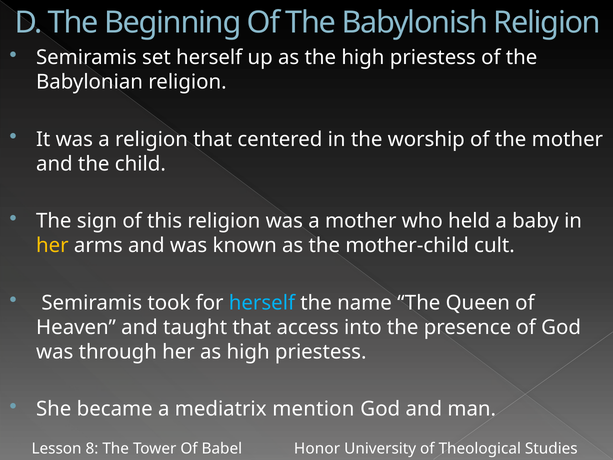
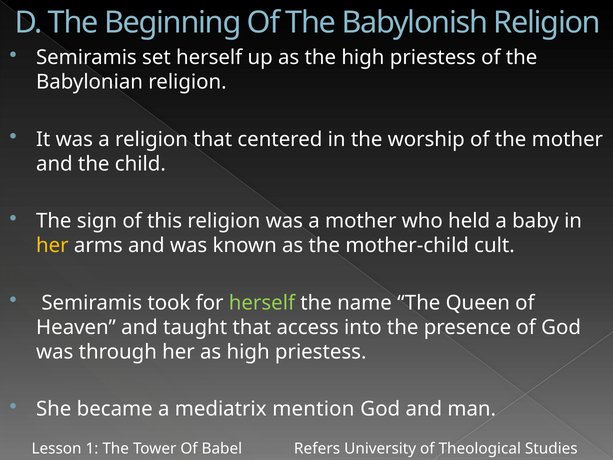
herself at (262, 303) colour: light blue -> light green
8: 8 -> 1
Honor: Honor -> Refers
